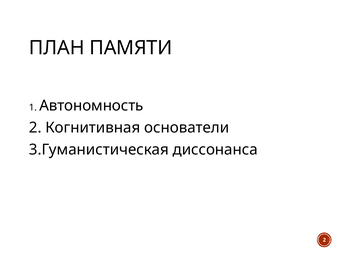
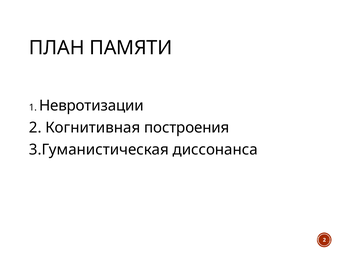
Автономность: Автономность -> Невротизации
основатели: основатели -> построения
